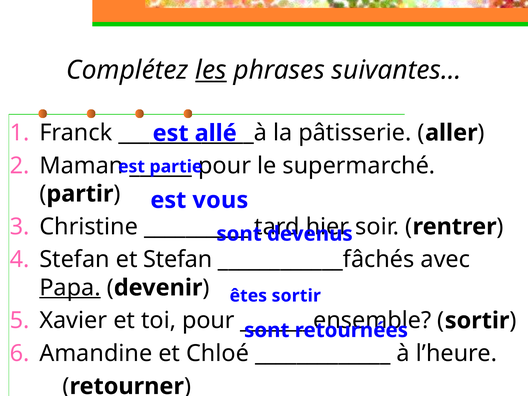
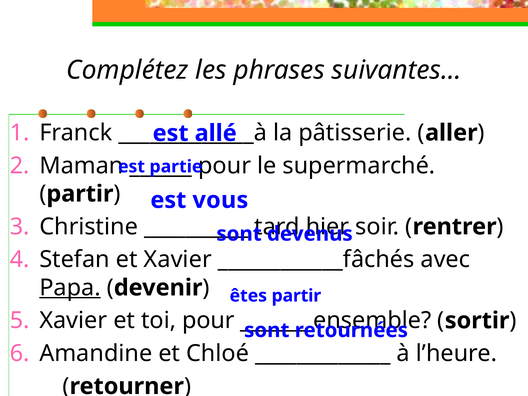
les underline: present -> none
et Stefan: Stefan -> Xavier
êtes sortir: sortir -> partir
